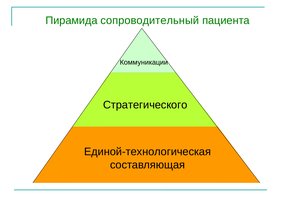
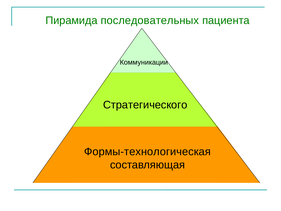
сопроводительный: сопроводительный -> последовательных
Единой-технологическая: Единой-технологическая -> Формы-технологическая
